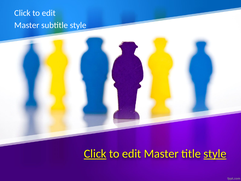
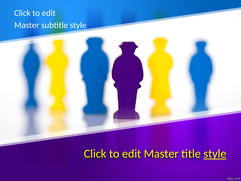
Click at (95, 154) underline: present -> none
